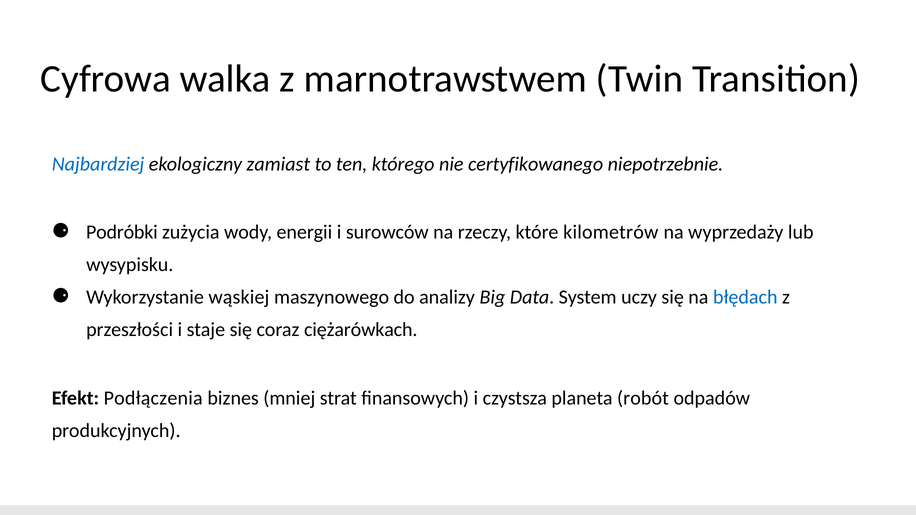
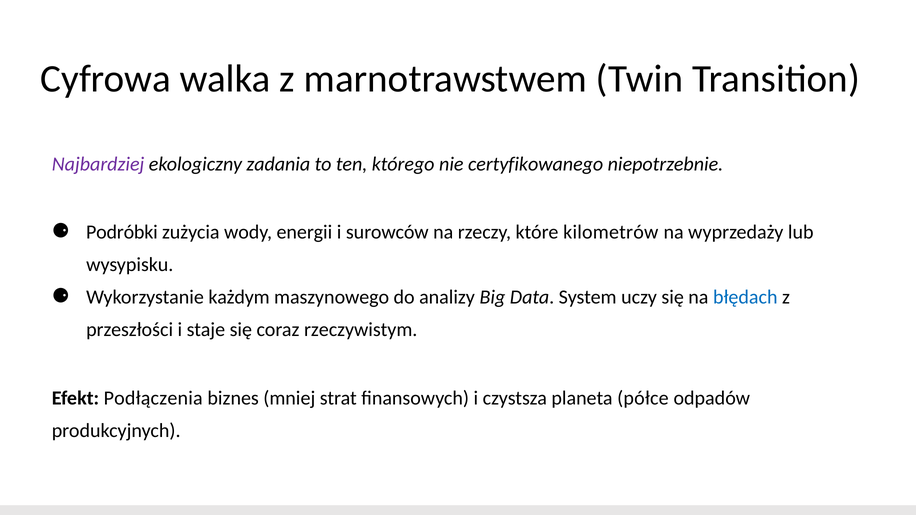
Najbardziej colour: blue -> purple
zamiast: zamiast -> zadania
wąskiej: wąskiej -> każdym
ciężarówkach: ciężarówkach -> rzeczywistym
robót: robót -> półce
